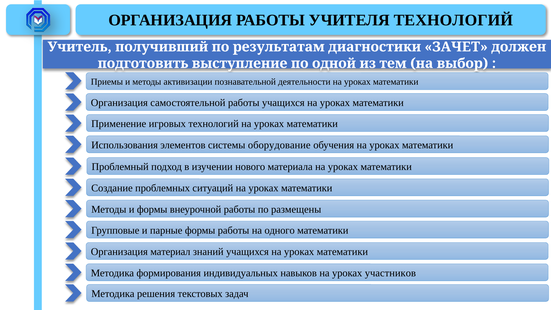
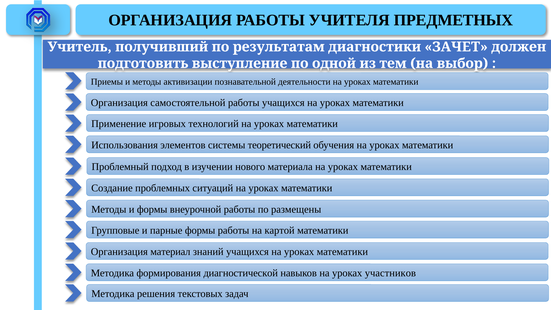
УЧИТЕЛЯ ТЕХНОЛОГИЙ: ТЕХНОЛОГИЙ -> ПРЕДМЕТНЫХ
оборудование: оборудование -> теоретический
одного: одного -> картой
индивидуальных: индивидуальных -> диагностической
